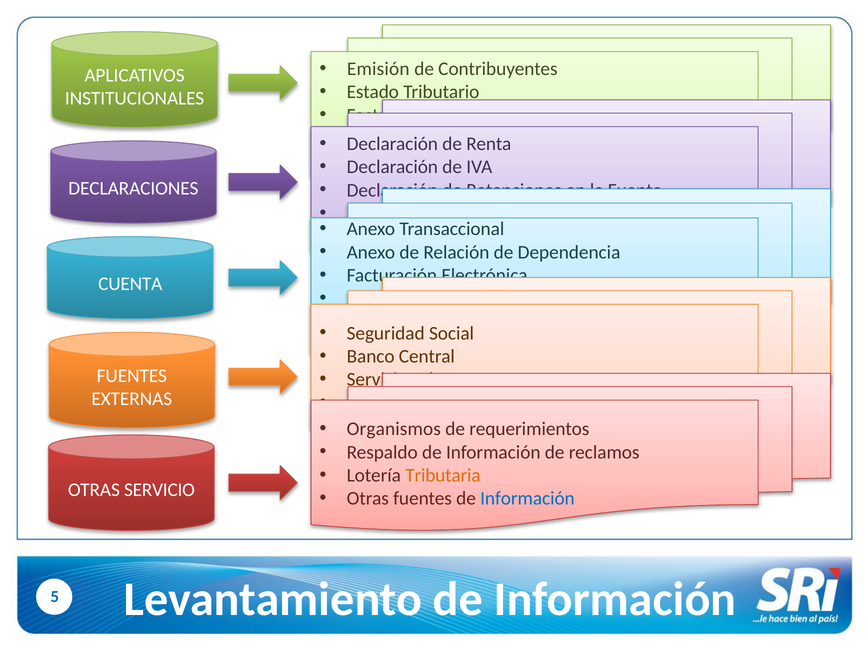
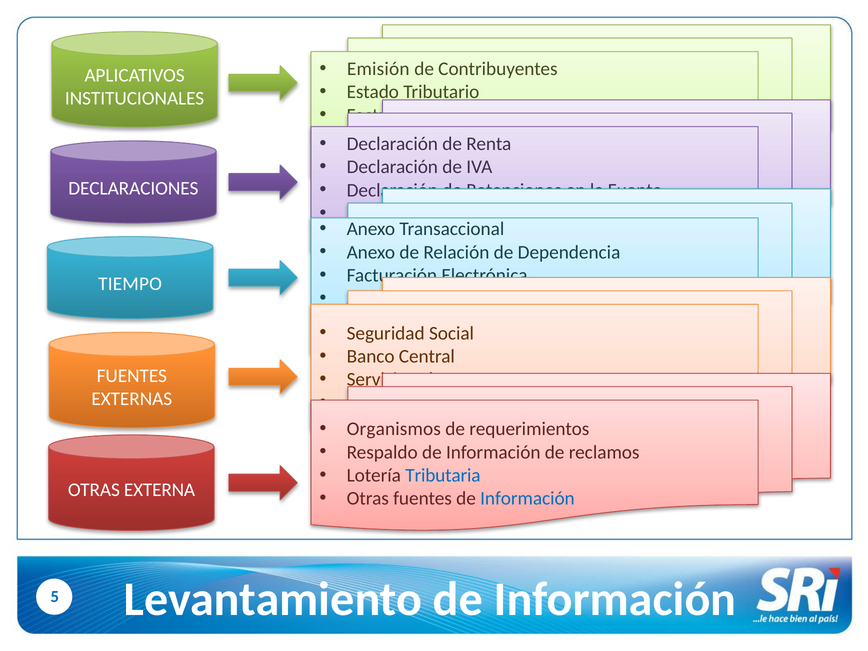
CUENTA: CUENTA -> TIEMPO
Tributaria colour: orange -> blue
OTRAS SERVICIO: SERVICIO -> EXTERNA
